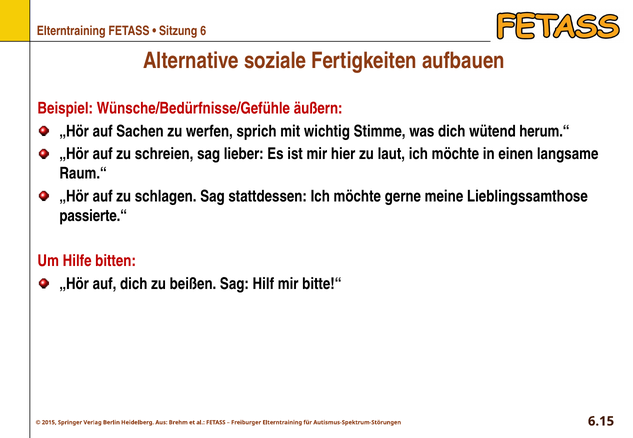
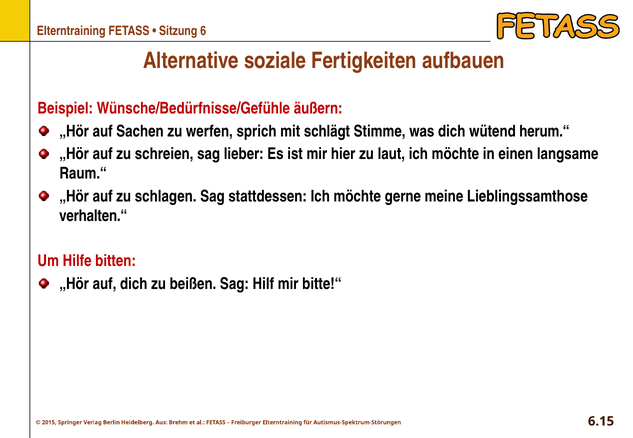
wichtig: wichtig -> schlägt
passierte.“: passierte.“ -> verhalten.“
